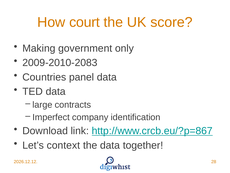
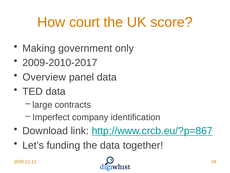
2009-2010-2083: 2009-2010-2083 -> 2009-2010-2017
Countries: Countries -> Overview
context: context -> funding
